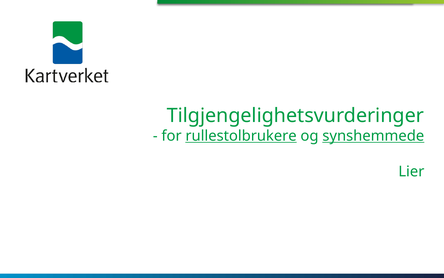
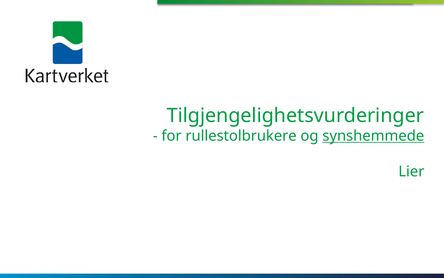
rullestolbrukere underline: present -> none
